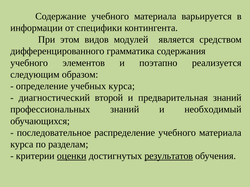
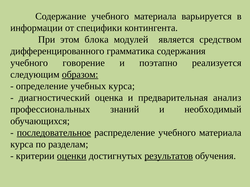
видов: видов -> блока
элементов: элементов -> говорение
образом underline: none -> present
второй: второй -> оценка
предварительная знаний: знаний -> анализ
последовательное underline: none -> present
